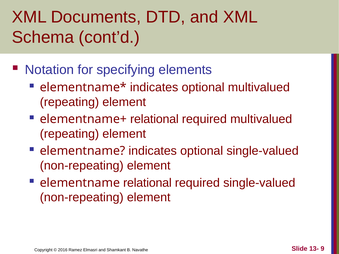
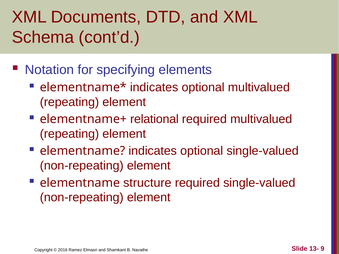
elementname relational: relational -> structure
